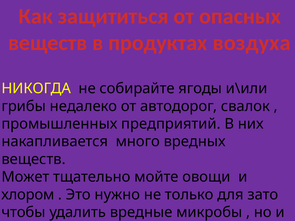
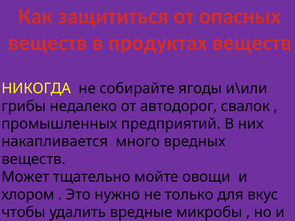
продуктах воздуха: воздуха -> веществ
зато: зато -> вкус
